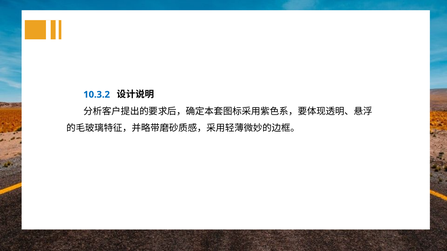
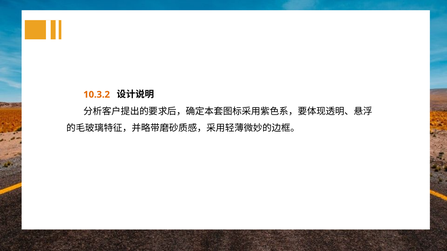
10.3.2 colour: blue -> orange
